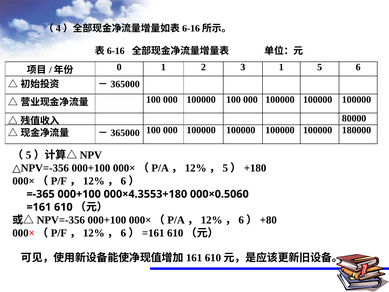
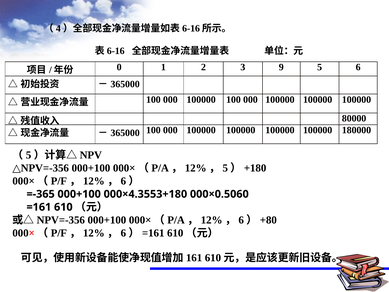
3 1: 1 -> 9
